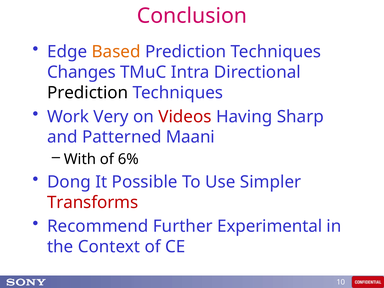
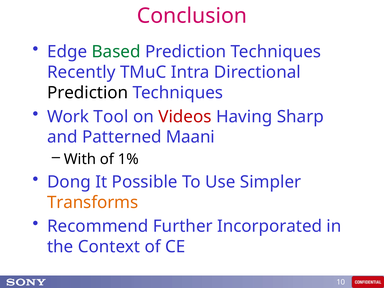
Based colour: orange -> green
Changes: Changes -> Recently
Very: Very -> Tool
6%: 6% -> 1%
Transforms colour: red -> orange
Experimental: Experimental -> Incorporated
